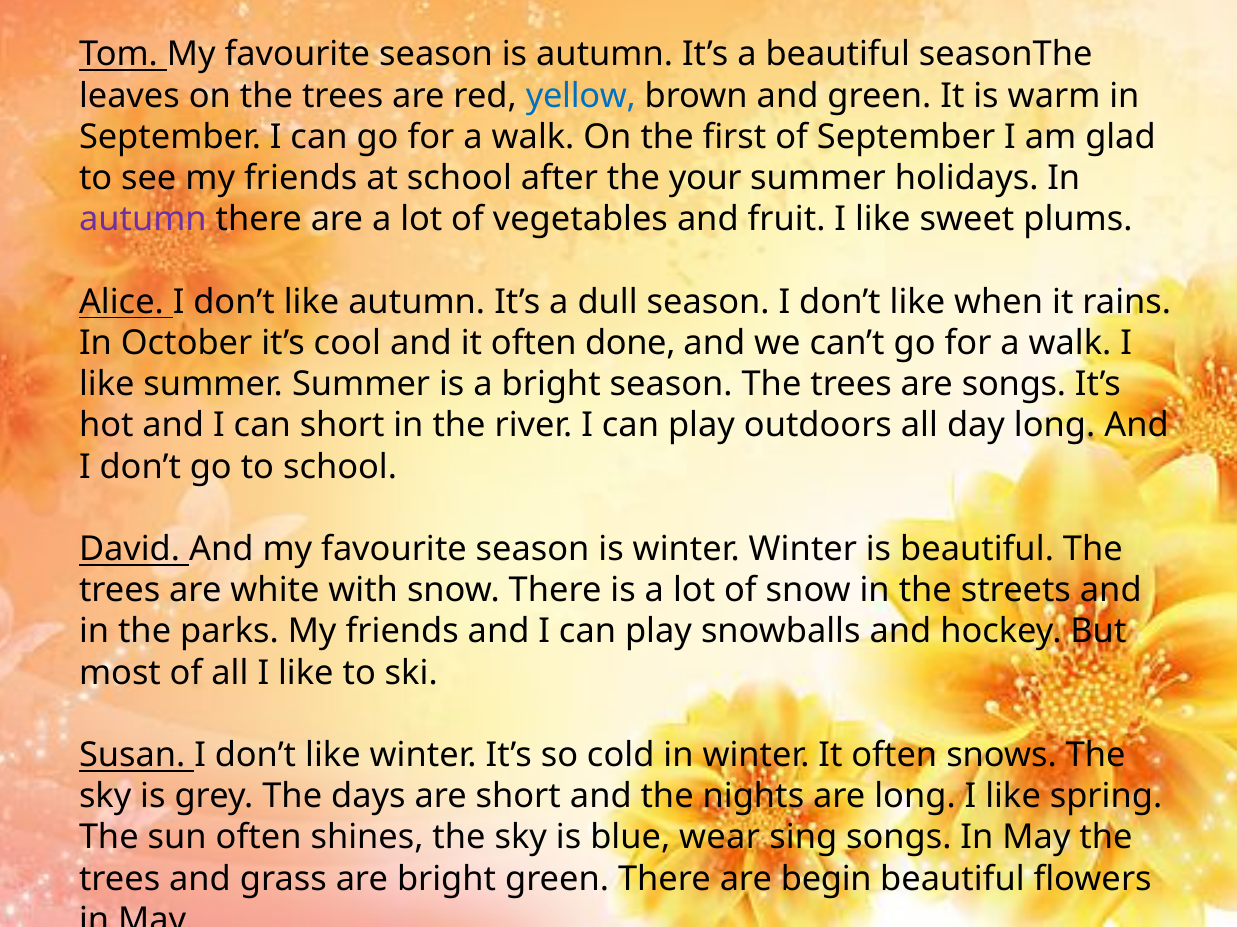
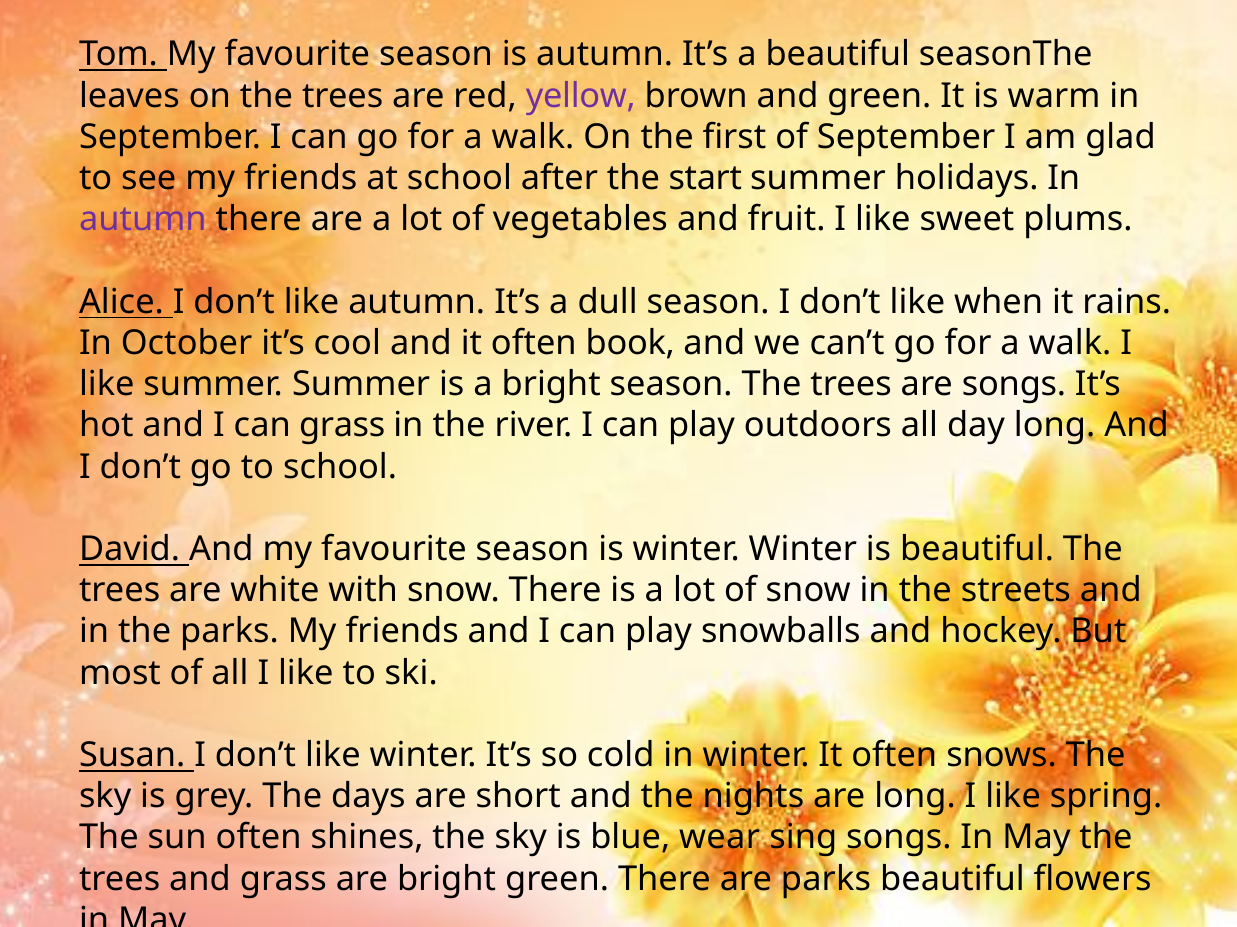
yellow colour: blue -> purple
your: your -> start
done: done -> book
can short: short -> grass
are begin: begin -> parks
